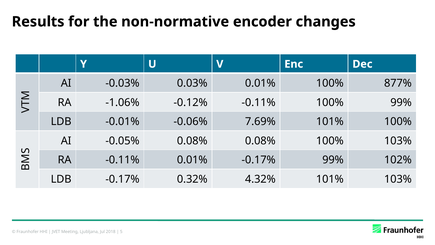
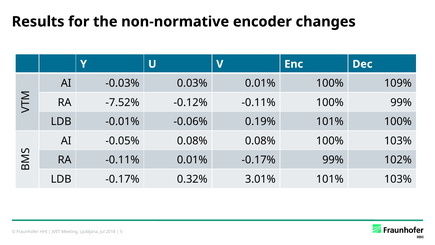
877%: 877% -> 109%
-1.06%: -1.06% -> -7.52%
7.69%: 7.69% -> 0.19%
4.32%: 4.32% -> 3.01%
